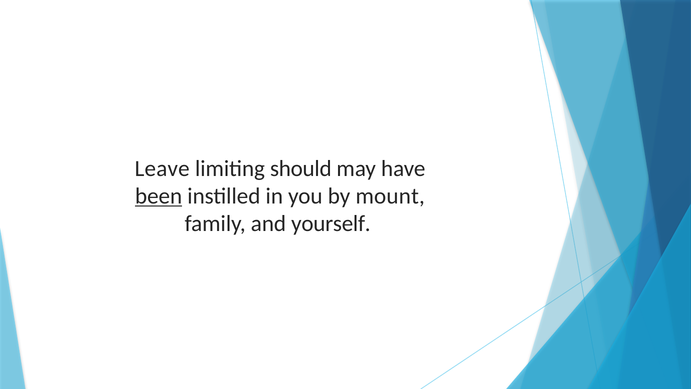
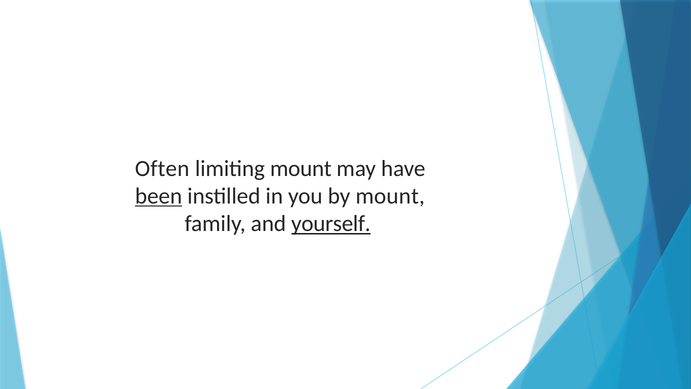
Leave: Leave -> Often
limiting should: should -> mount
yourself underline: none -> present
